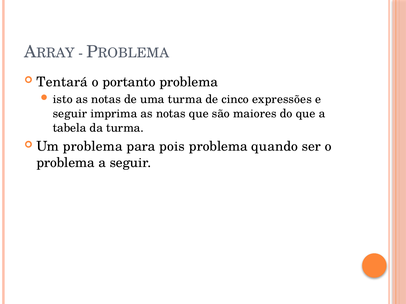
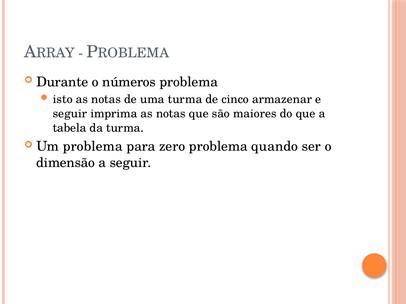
Tentará: Tentará -> Durante
portanto: portanto -> números
expressões: expressões -> armazenar
pois: pois -> zero
problema at (66, 163): problema -> dimensão
